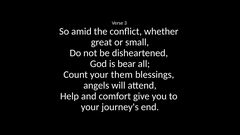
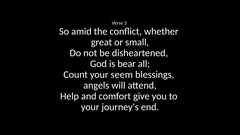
them: them -> seem
